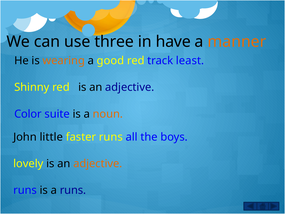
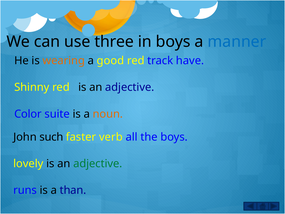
in have: have -> boys
manner colour: orange -> blue
least: least -> have
little: little -> such
faster runs: runs -> verb
adjective at (98, 163) colour: orange -> green
a runs: runs -> than
